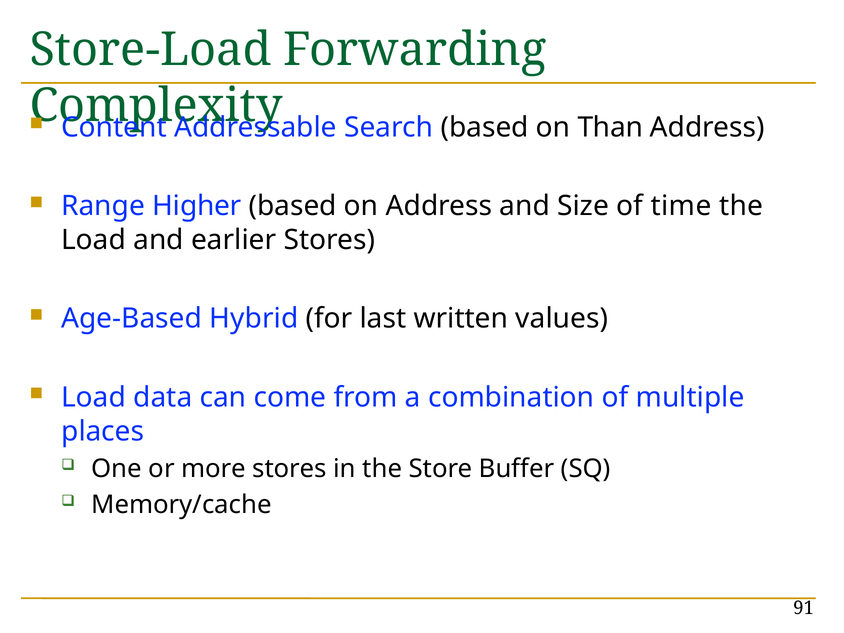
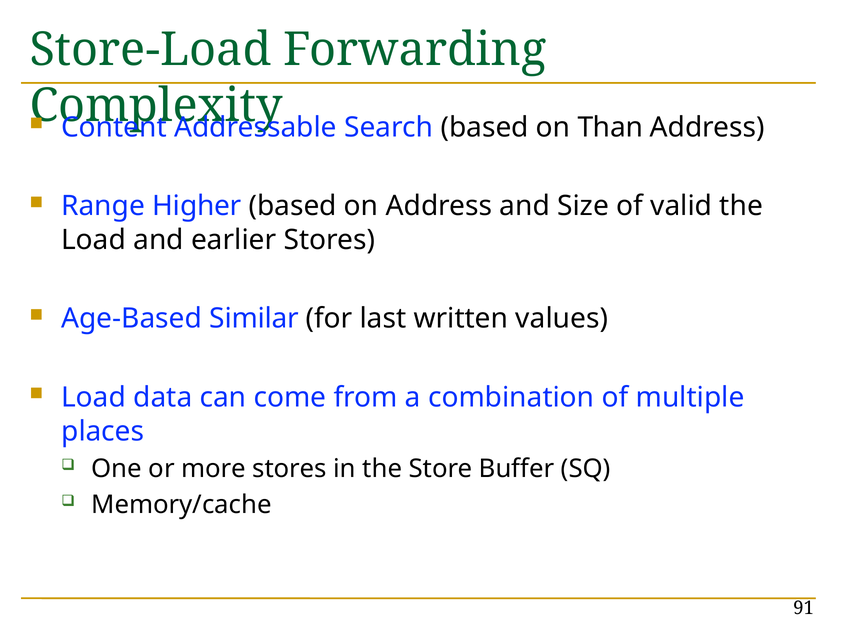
time: time -> valid
Hybrid: Hybrid -> Similar
